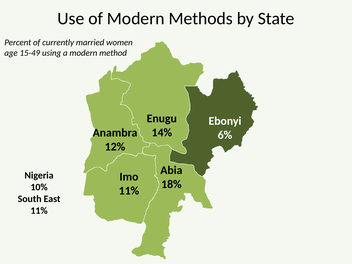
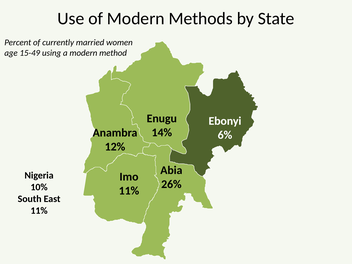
18%: 18% -> 26%
